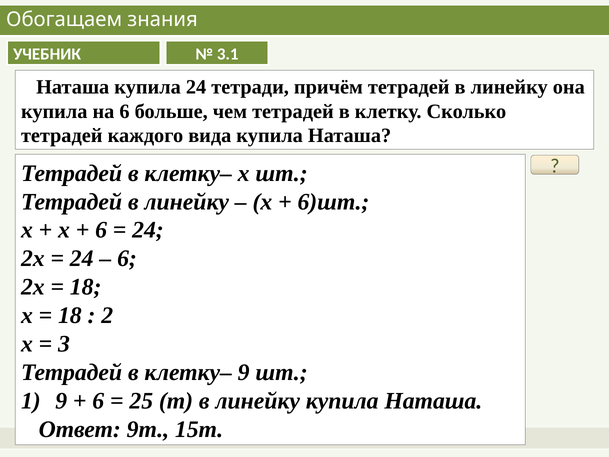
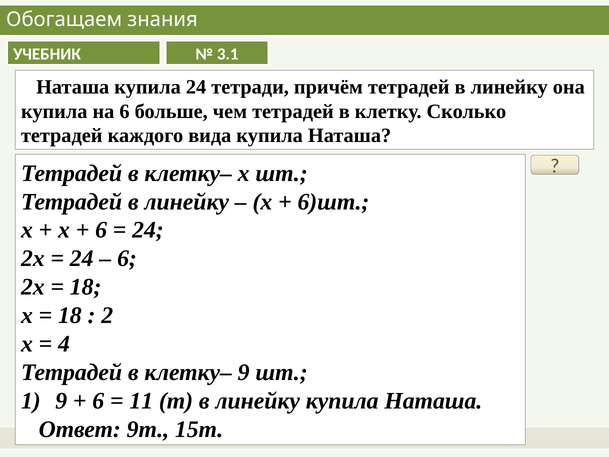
3: 3 -> 4
25: 25 -> 11
